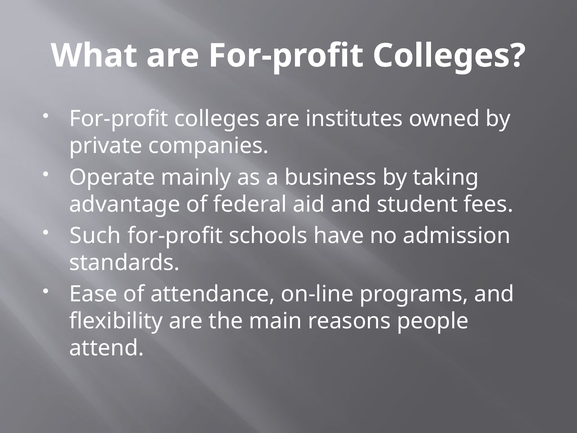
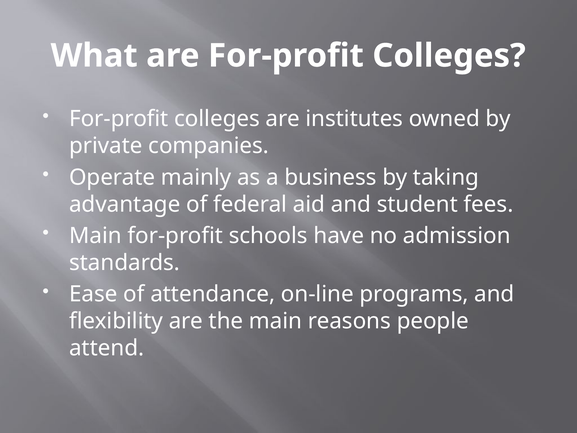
Such at (95, 236): Such -> Main
